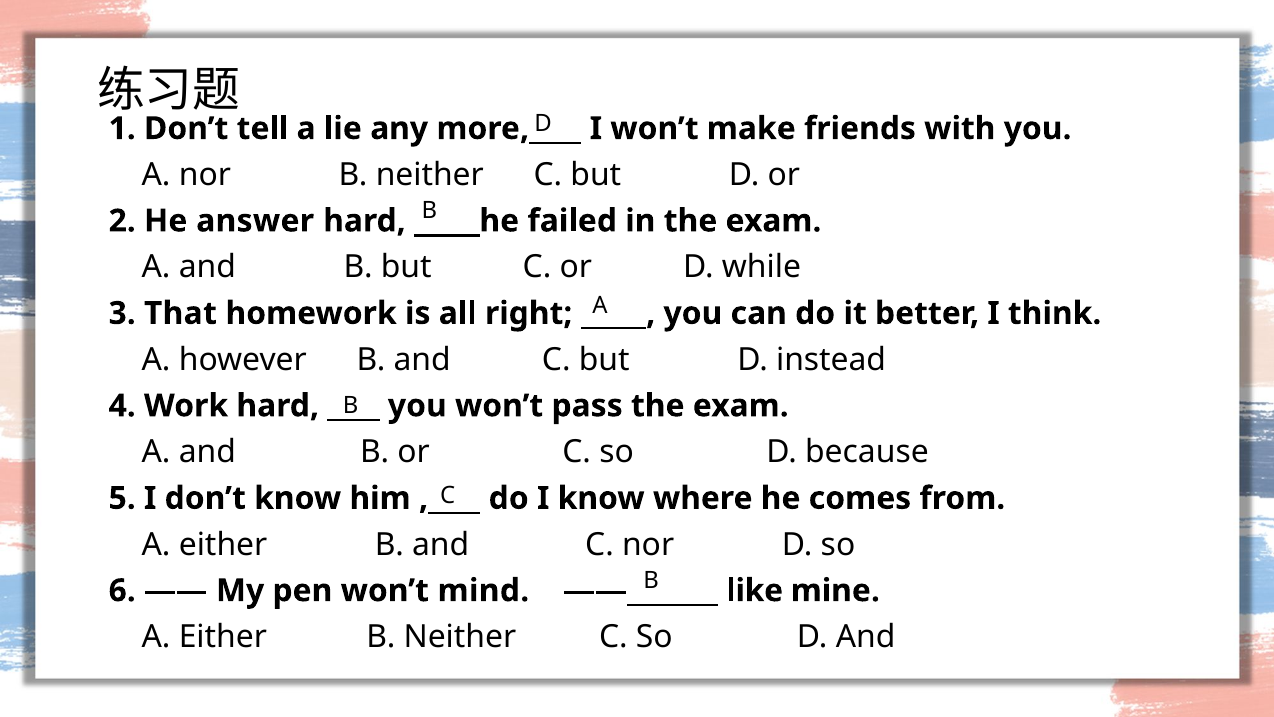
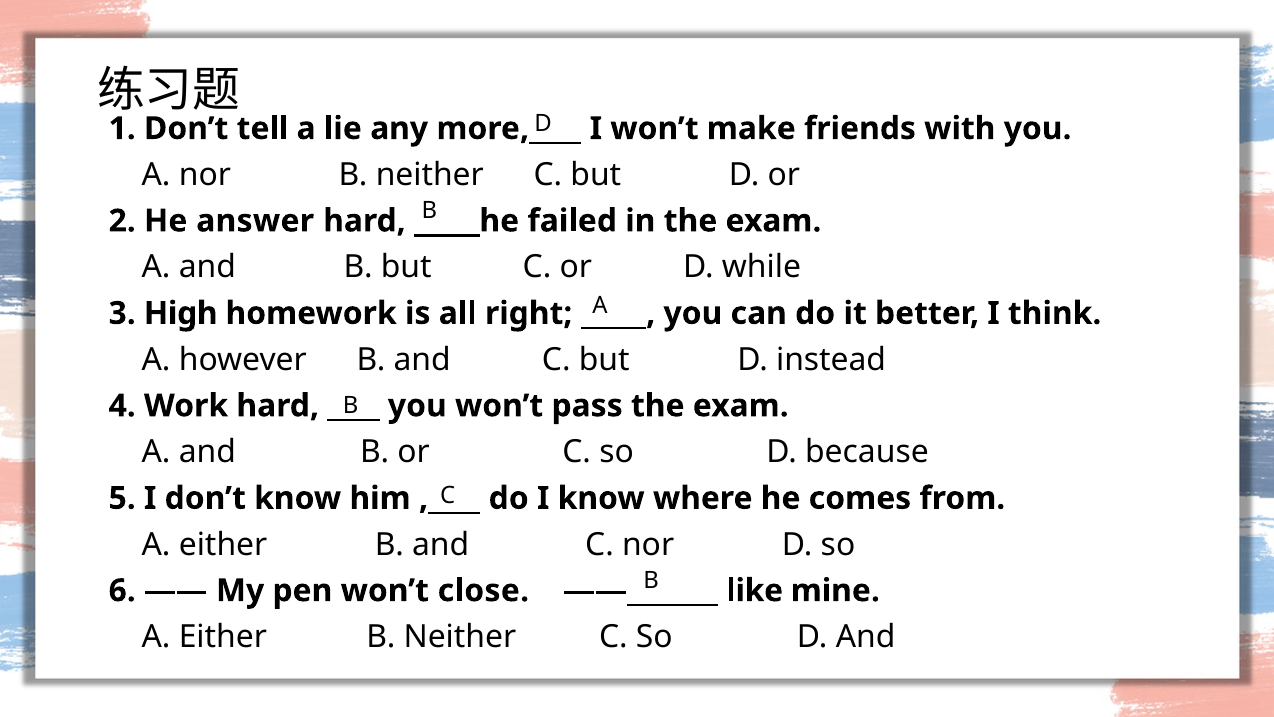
That: That -> High
mind: mind -> close
